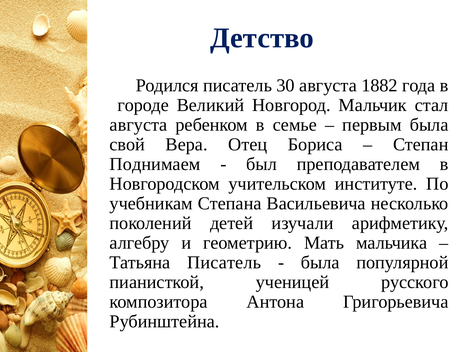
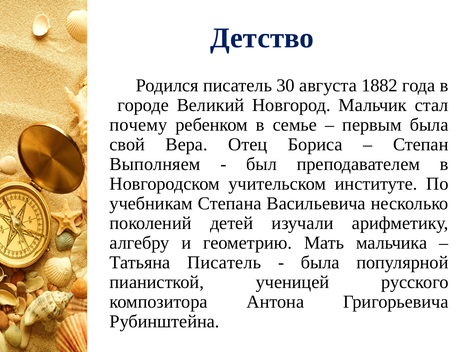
августа at (138, 125): августа -> почему
Поднимаем: Поднимаем -> Выполняем
